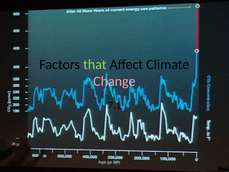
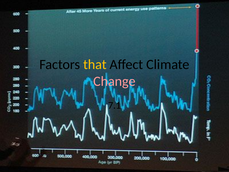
that colour: light green -> yellow
